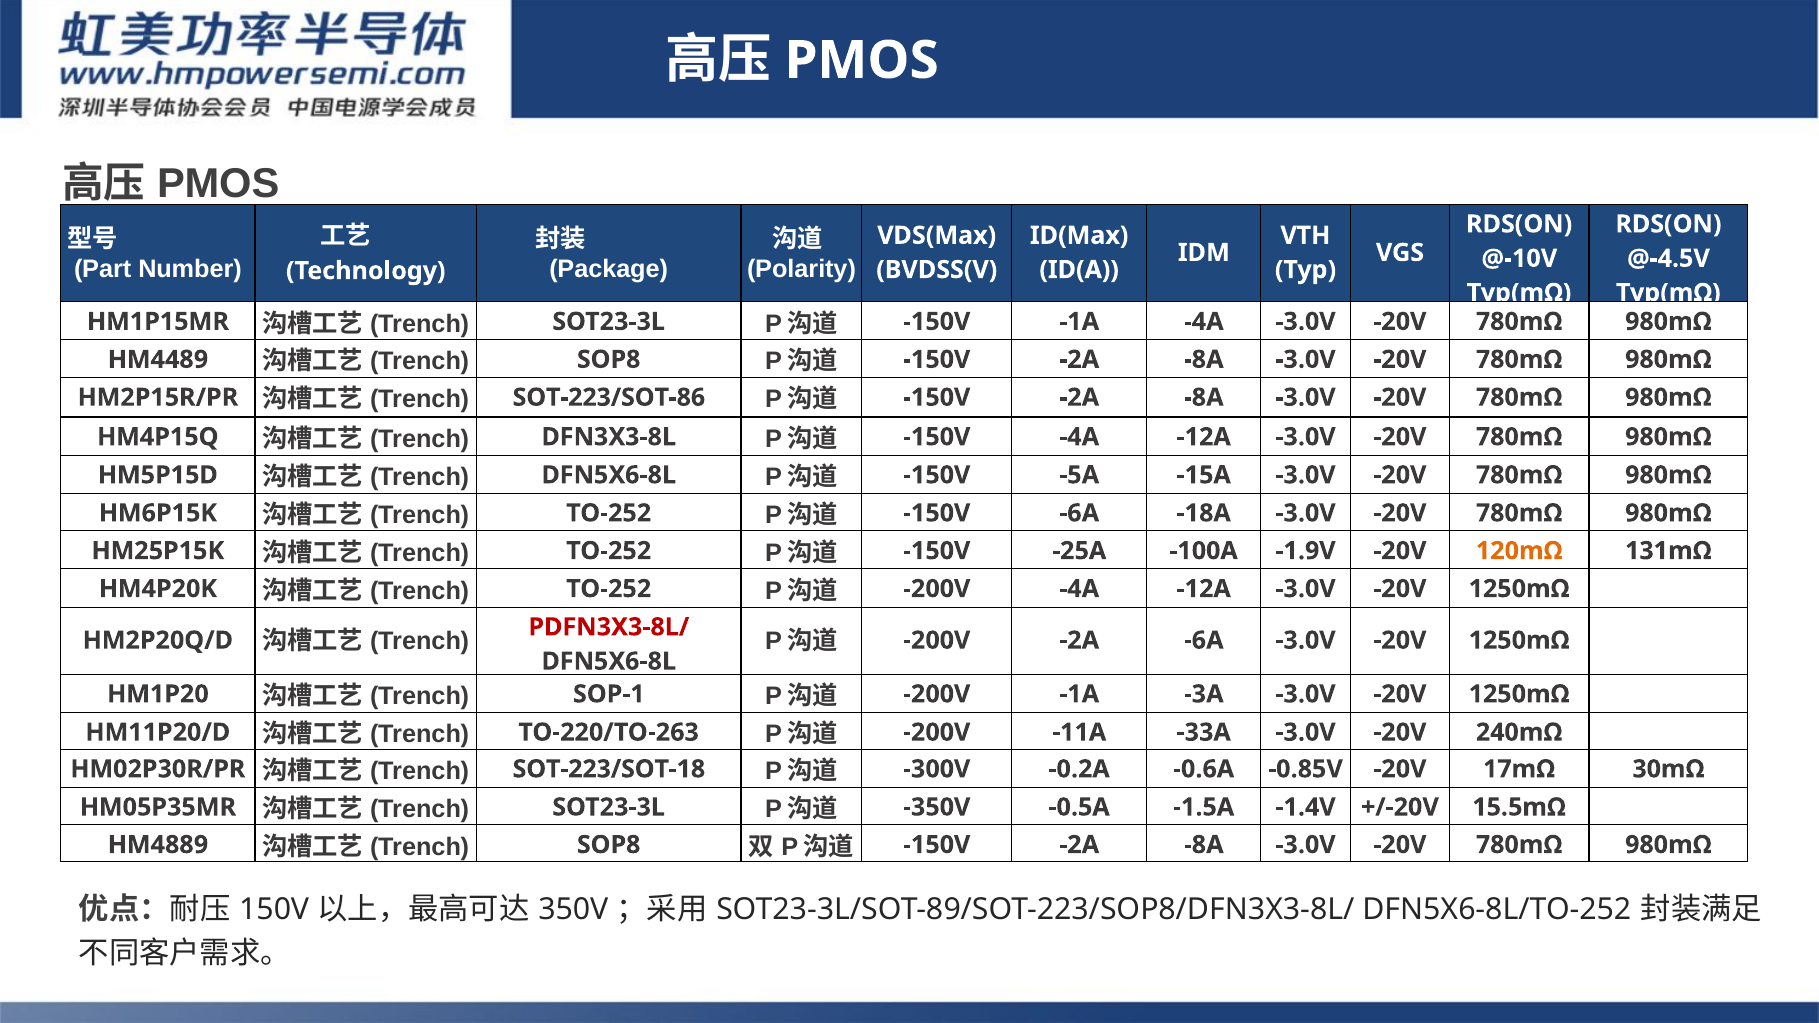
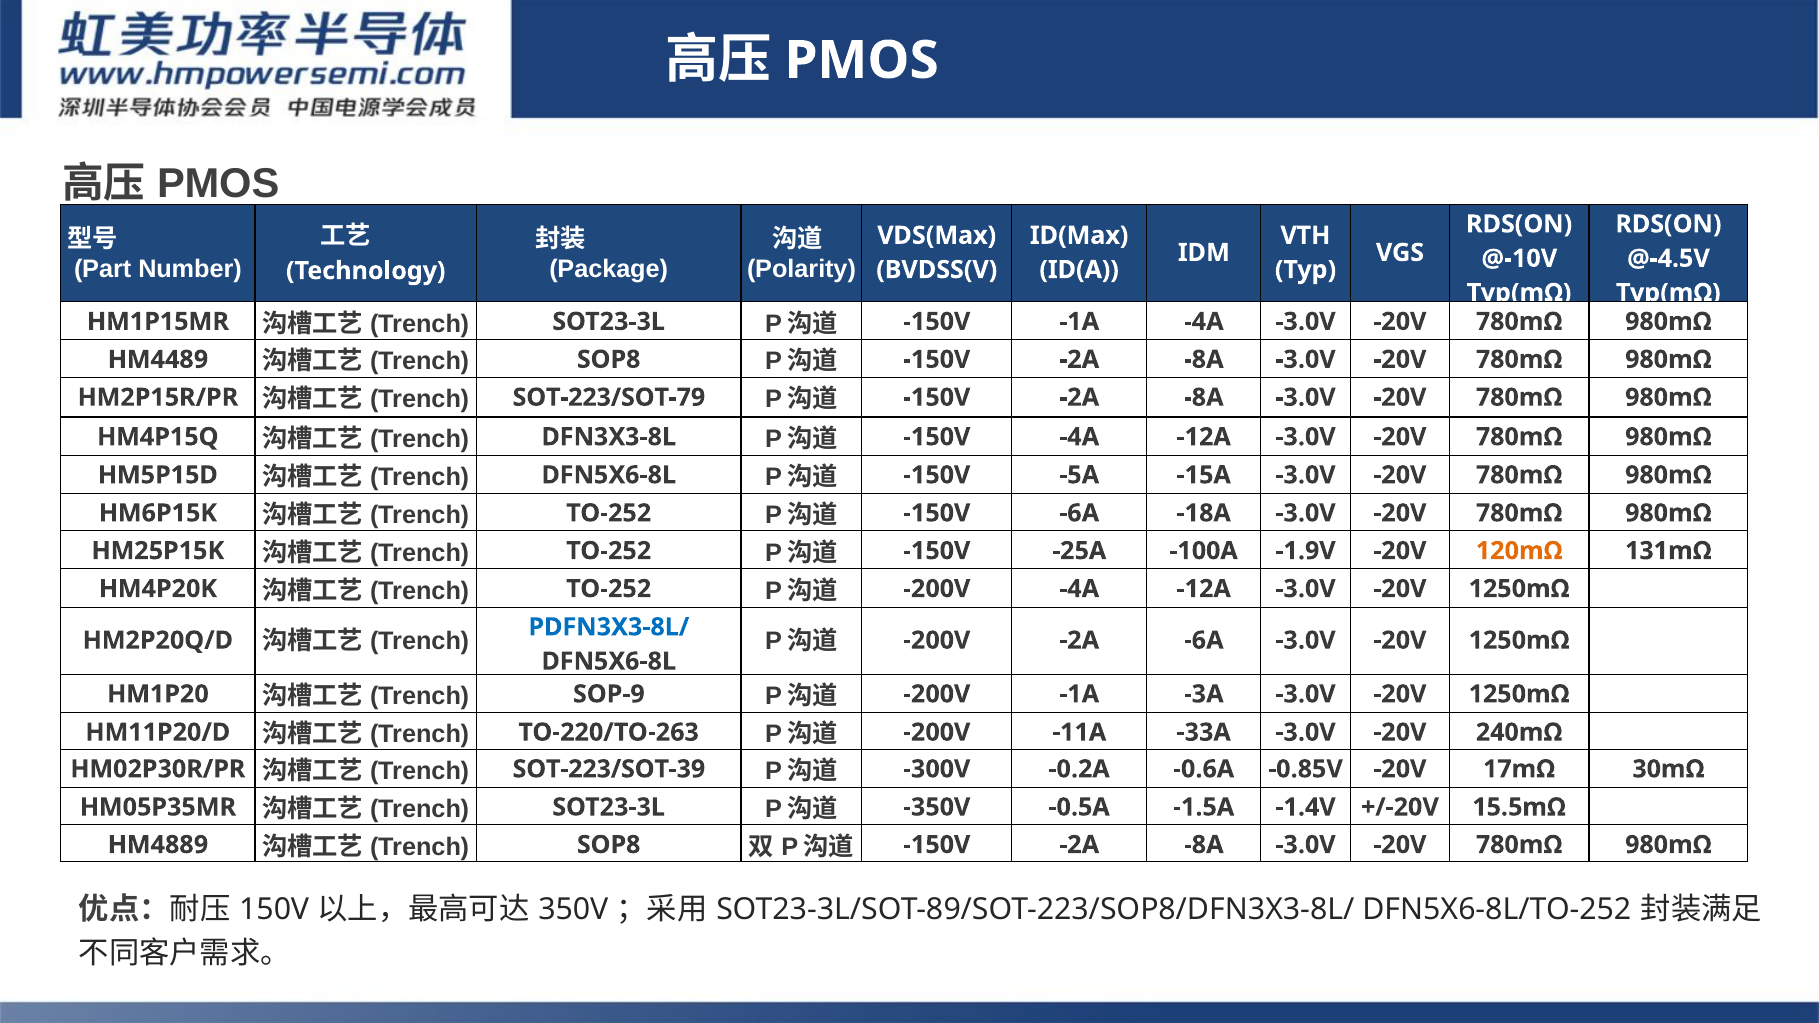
SOT-223/SOT-86: SOT-223/SOT-86 -> SOT-223/SOT-79
PDFN3X3-8L/ colour: red -> blue
SOP-1: SOP-1 -> SOP-9
SOT-223/SOT-18: SOT-223/SOT-18 -> SOT-223/SOT-39
